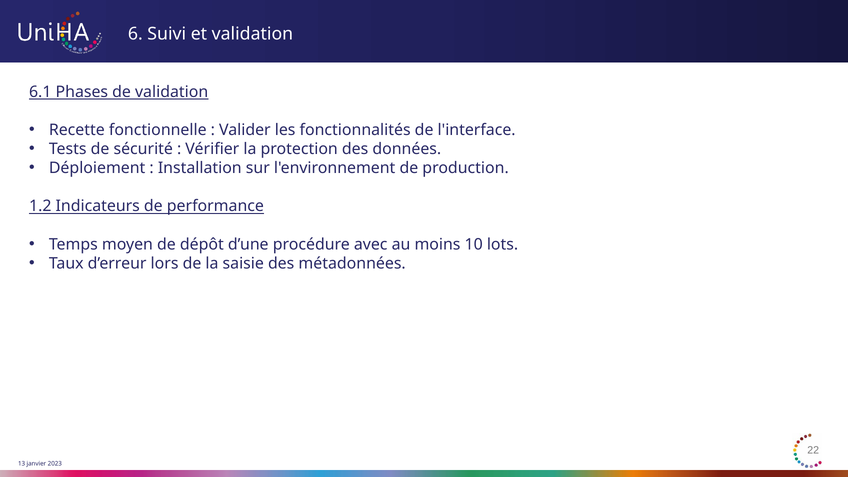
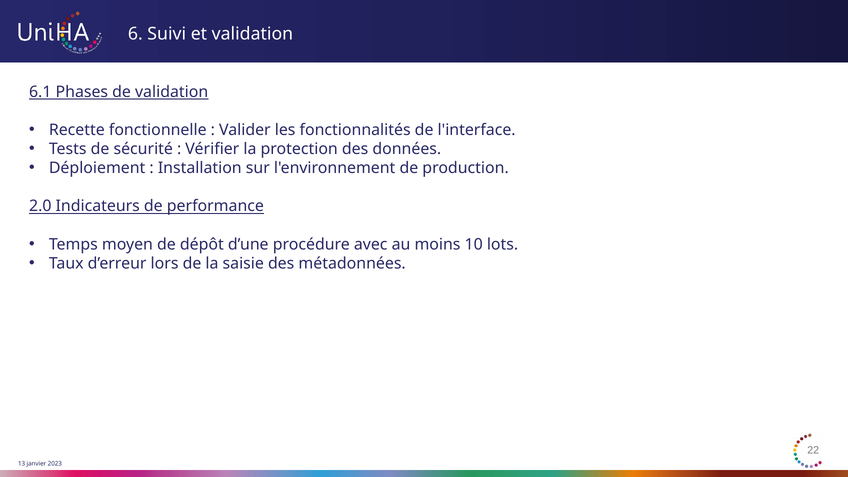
1.2: 1.2 -> 2.0
